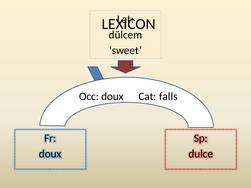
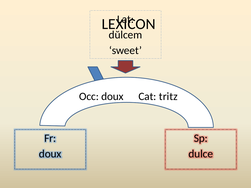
falls: falls -> tritz
